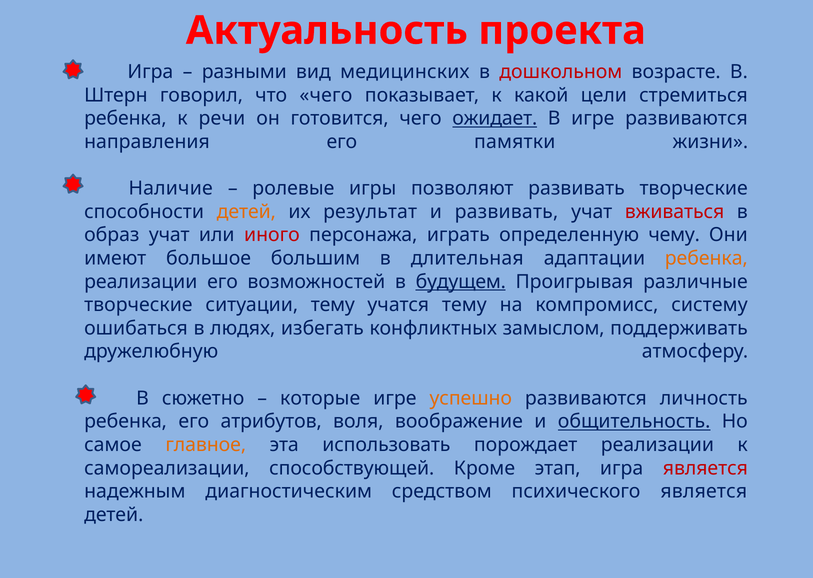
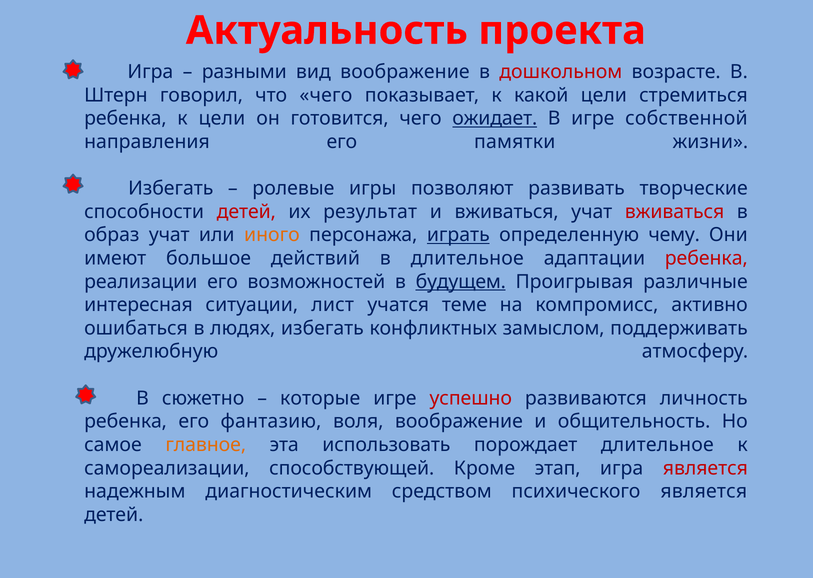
вид медицинских: медицинских -> воображение
к речи: речи -> цели
игре развиваются: развиваются -> собственной
Наличие at (171, 189): Наличие -> Избегать
детей at (246, 212) colour: orange -> red
и развивать: развивать -> вживаться
иного colour: red -> orange
играть underline: none -> present
большим: большим -> действий
в длительная: длительная -> длительное
ребенка at (706, 259) colour: orange -> red
творческие at (138, 305): творческие -> интересная
ситуации тему: тему -> лист
учатся тему: тему -> теме
систему: систему -> активно
успешно colour: orange -> red
атрибутов: атрибутов -> фантазию
общительность underline: present -> none
порождает реализации: реализации -> длительное
